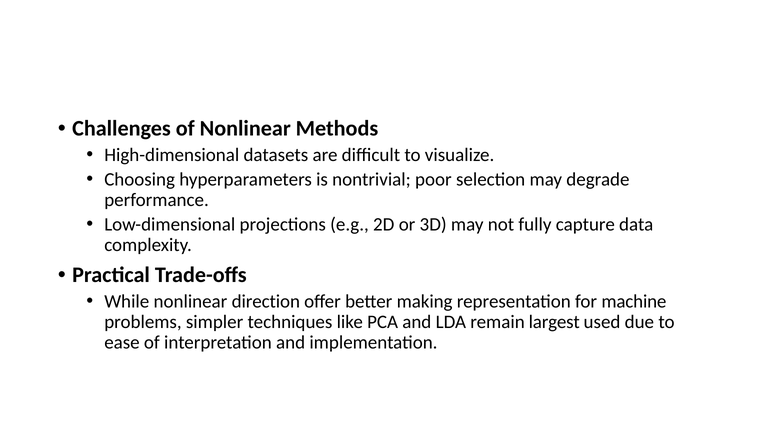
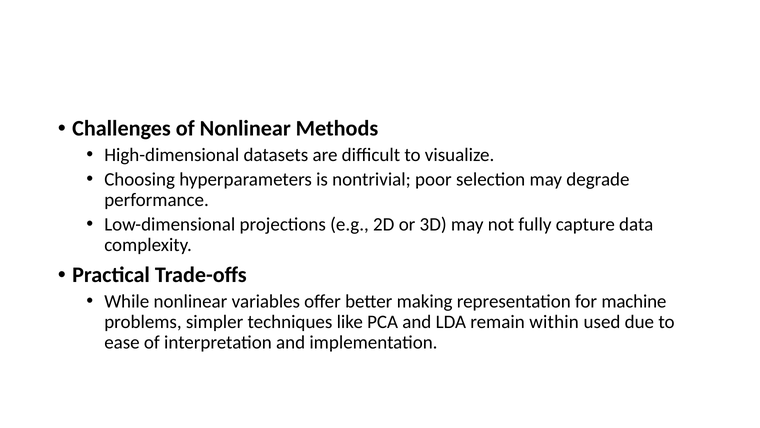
direction: direction -> variables
largest: largest -> within
